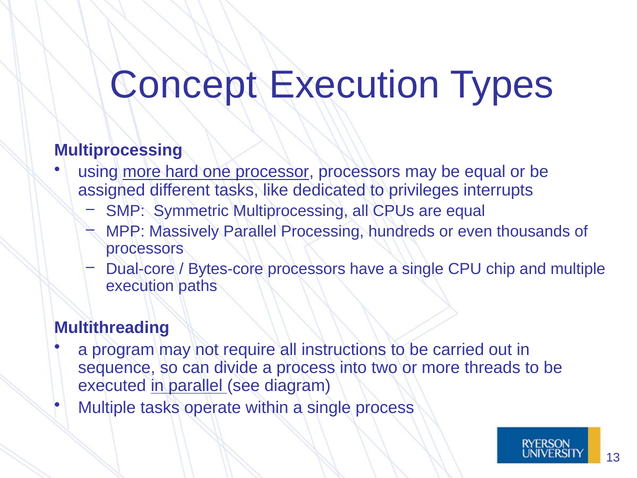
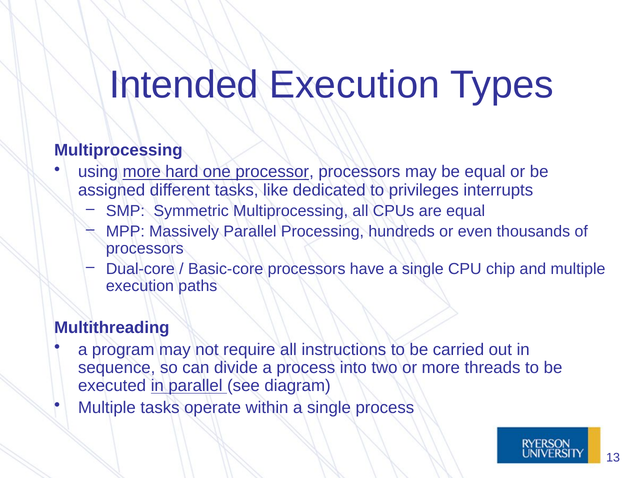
Concept: Concept -> Intended
Bytes-core: Bytes-core -> Basic-core
